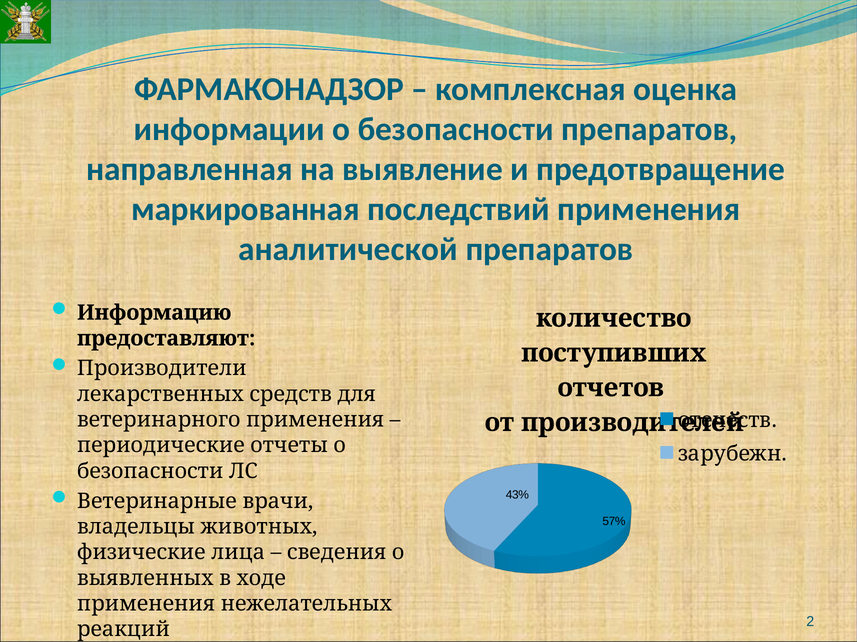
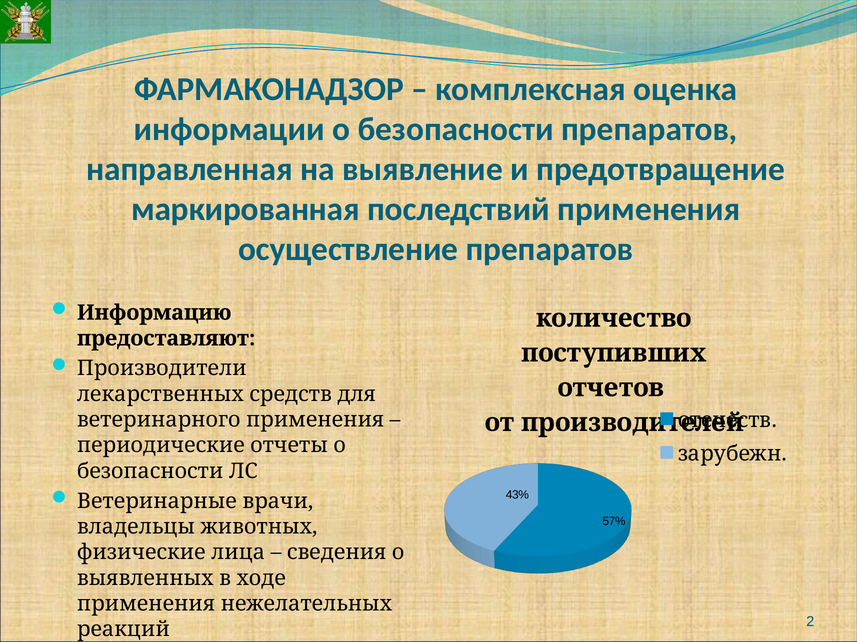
аналитической: аналитической -> осуществление
